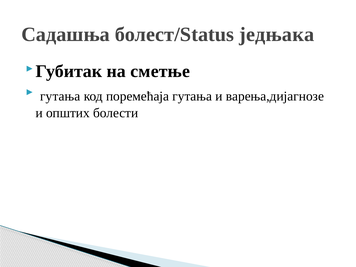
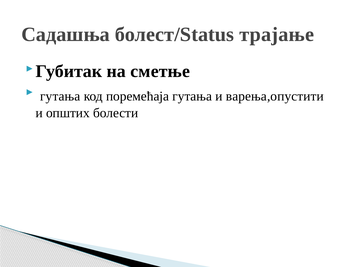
једњака: једњака -> трајање
варења,дијагнозе: варења,дијагнозе -> варења,опустити
